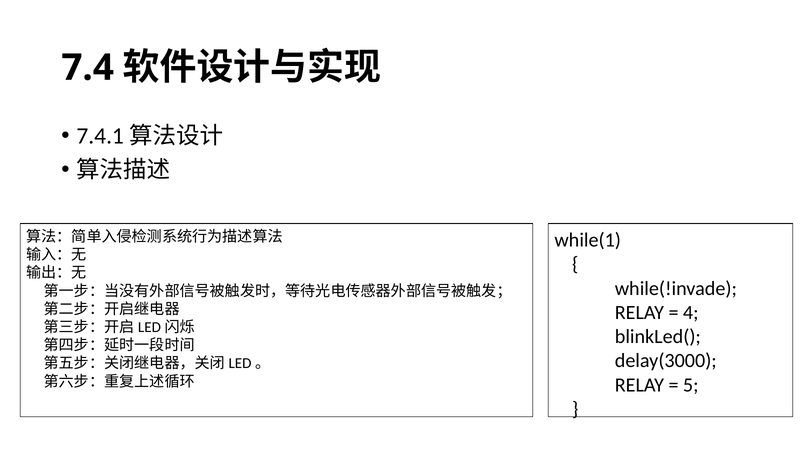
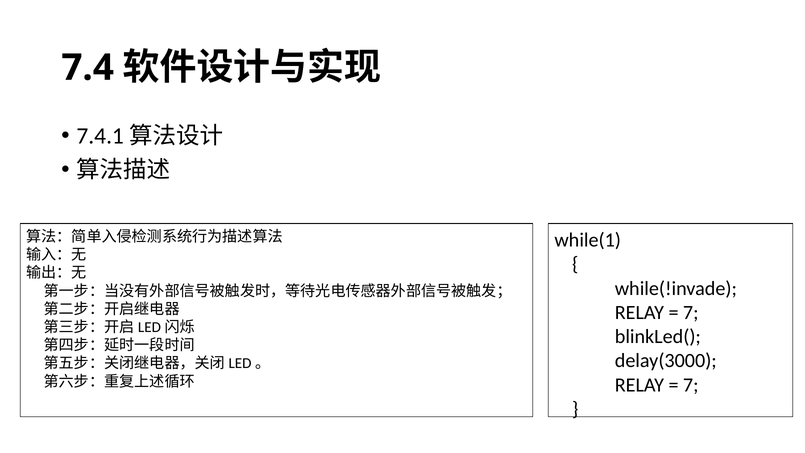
4 at (691, 312): 4 -> 7
5 at (691, 385): 5 -> 7
